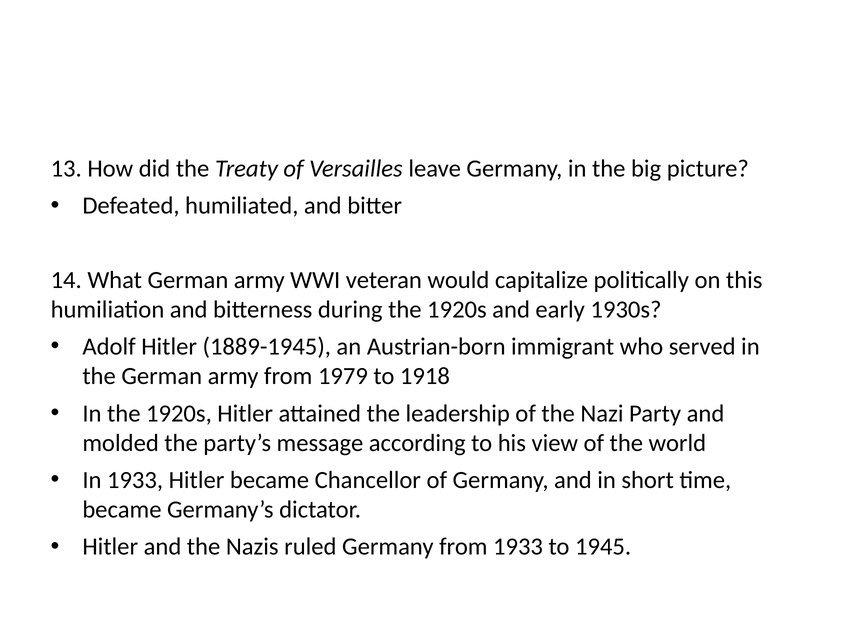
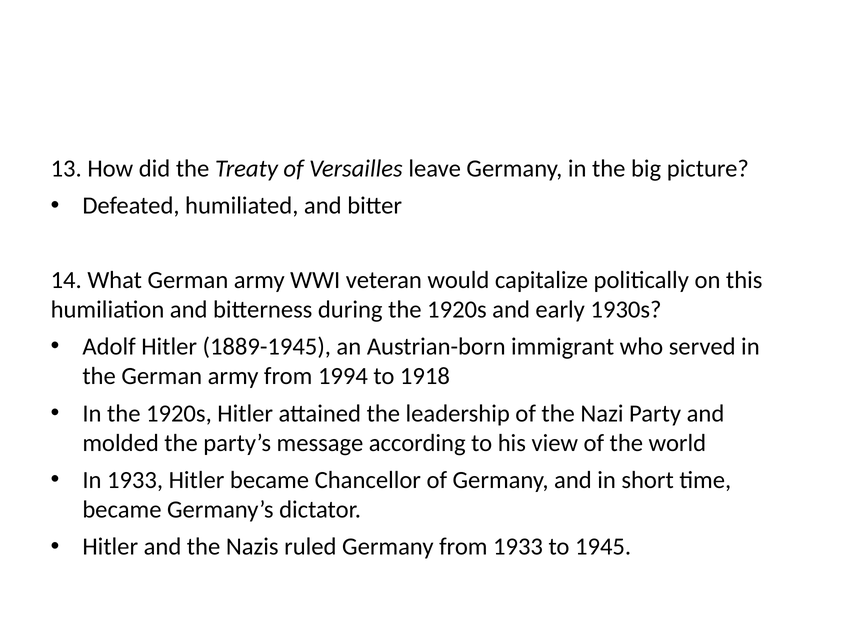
1979: 1979 -> 1994
